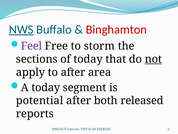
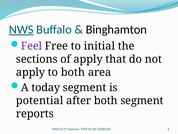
Binghamton colour: red -> black
storm: storm -> initial
of today: today -> apply
not underline: present -> none
to after: after -> both
both released: released -> segment
